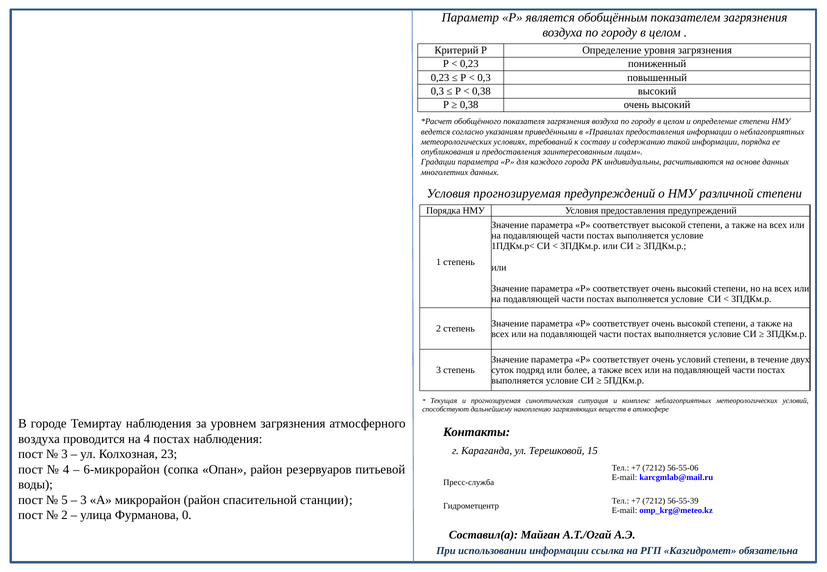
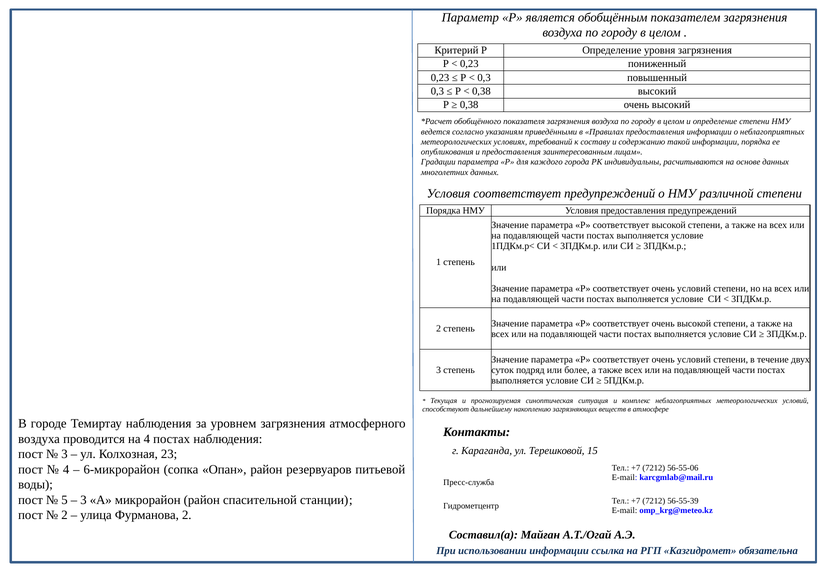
Условия прогнозируемая: прогнозируемая -> соответствует
высокий at (694, 289): высокий -> условий
Фурманова 0: 0 -> 2
